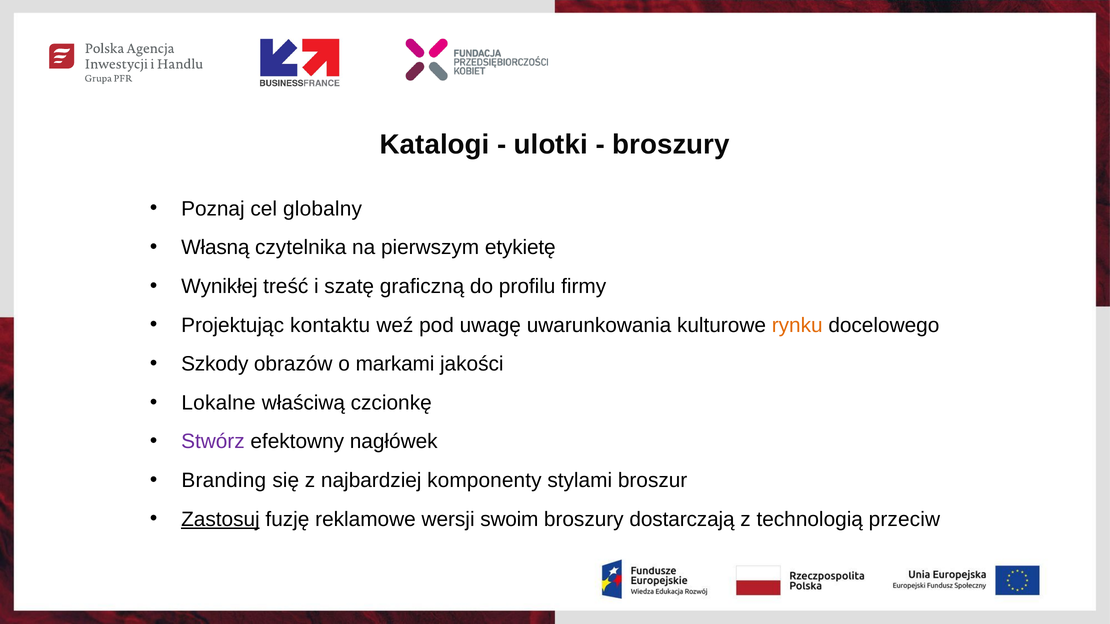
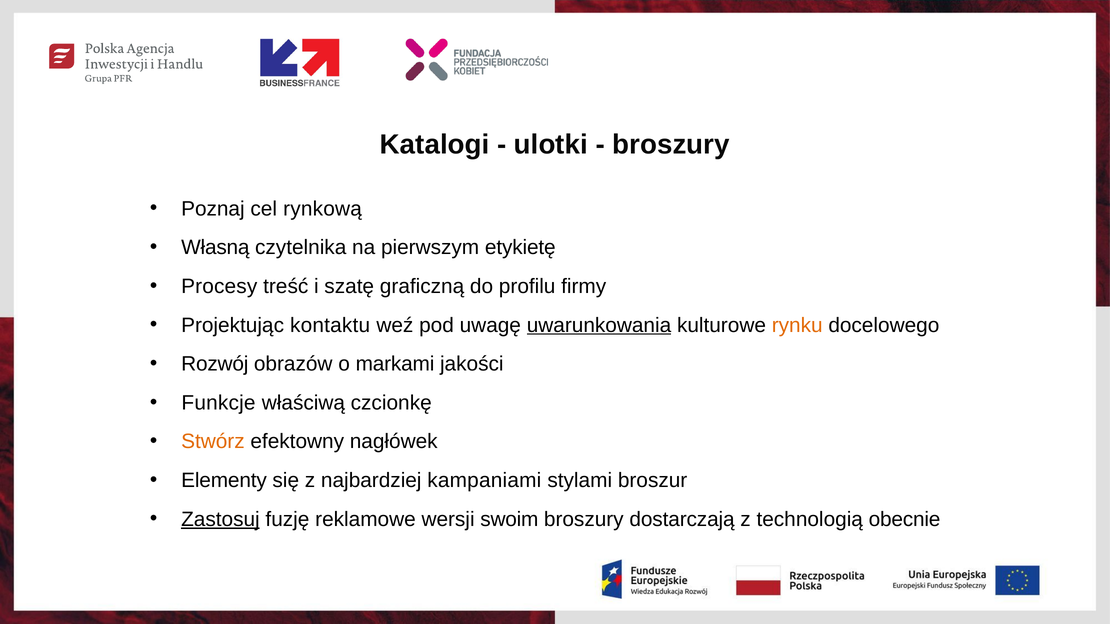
globalny: globalny -> rynkową
Wynikłej: Wynikłej -> Procesy
uwarunkowania underline: none -> present
Szkody: Szkody -> Rozwój
Lokalne: Lokalne -> Funkcje
Stwórz colour: purple -> orange
Branding: Branding -> Elementy
komponenty: komponenty -> kampaniami
przeciw: przeciw -> obecnie
